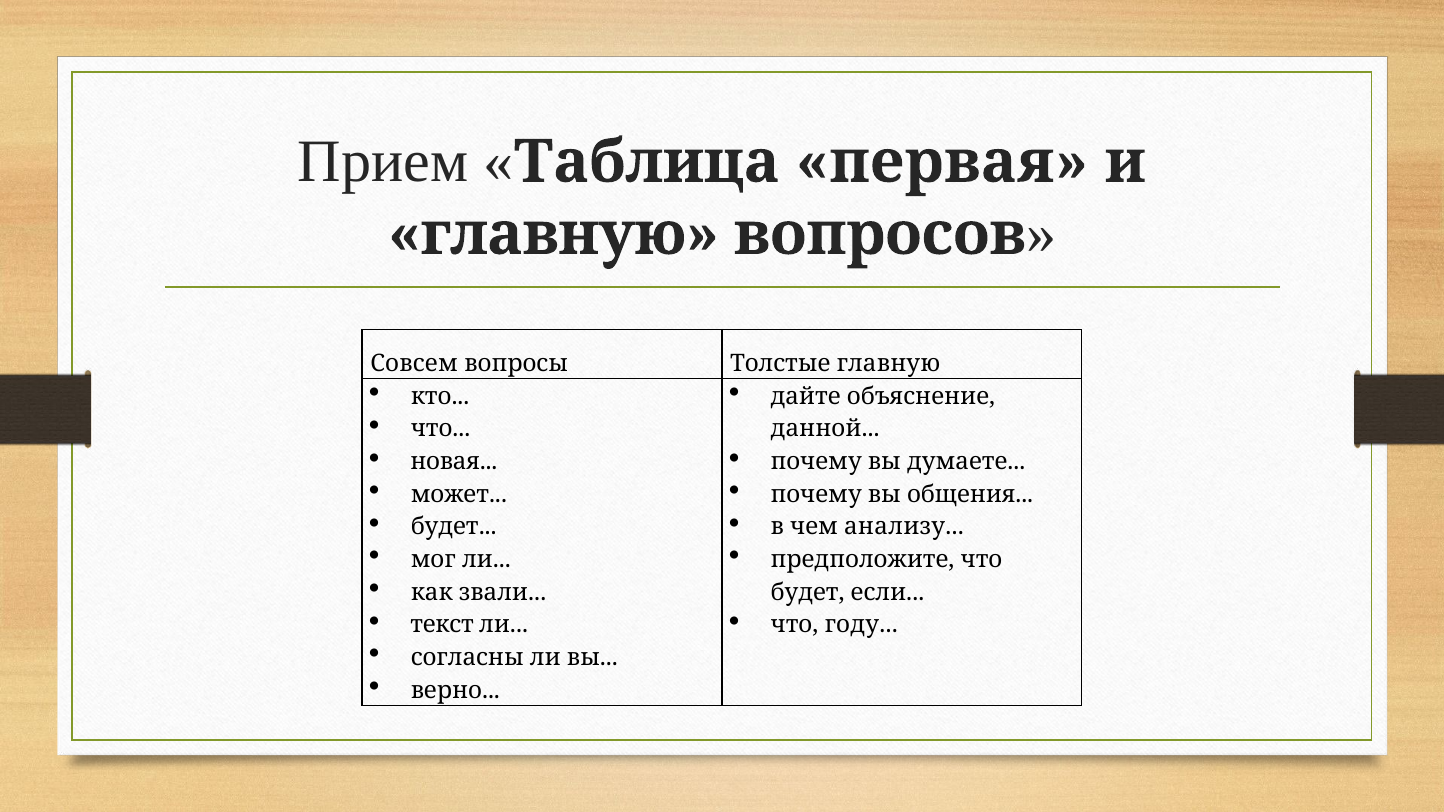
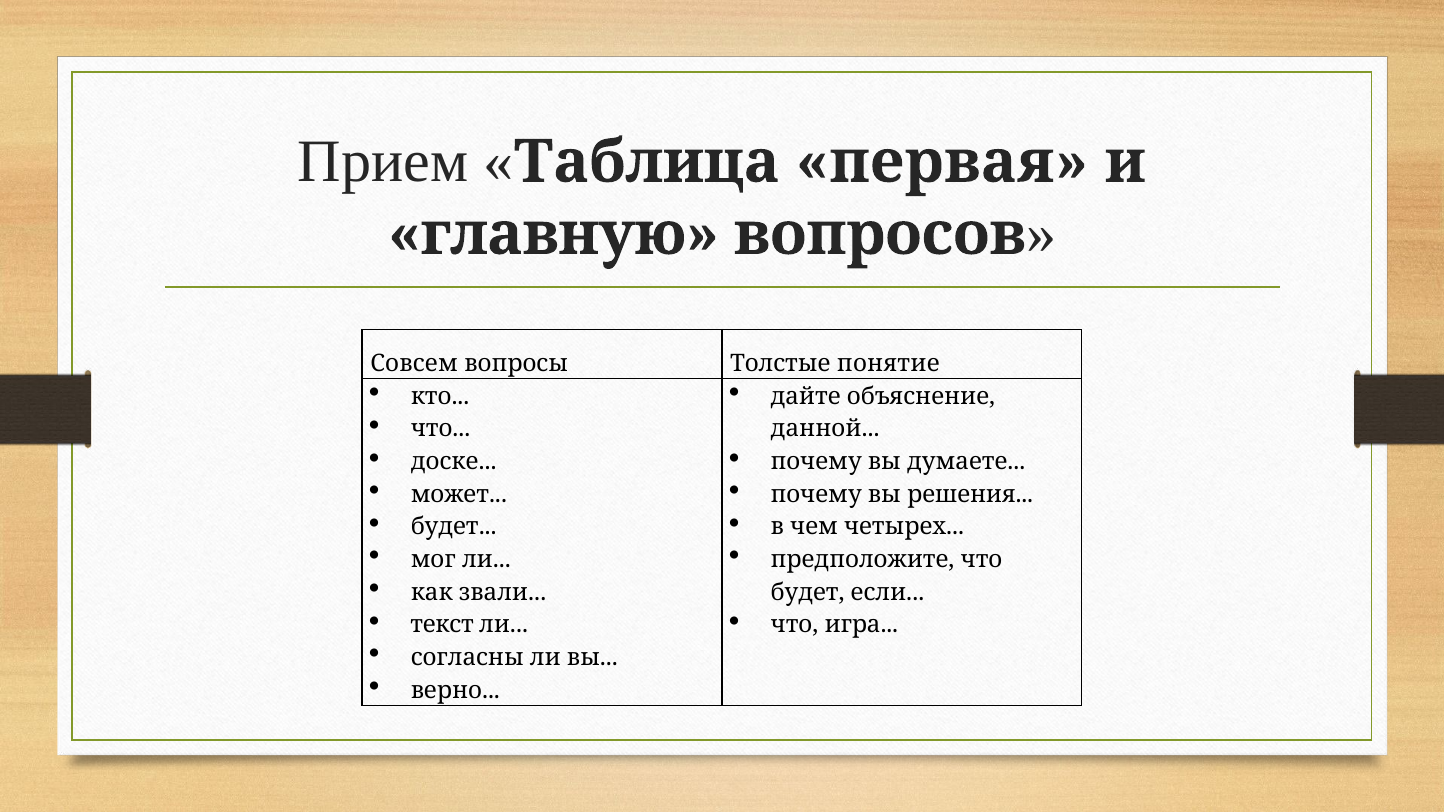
Толстые главную: главную -> понятие
новая: новая -> доске
общения: общения -> решения
анализу: анализу -> четырех
году: году -> игра
